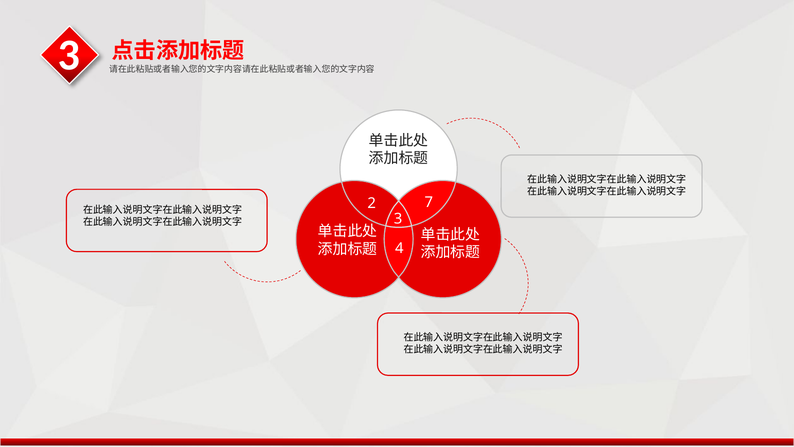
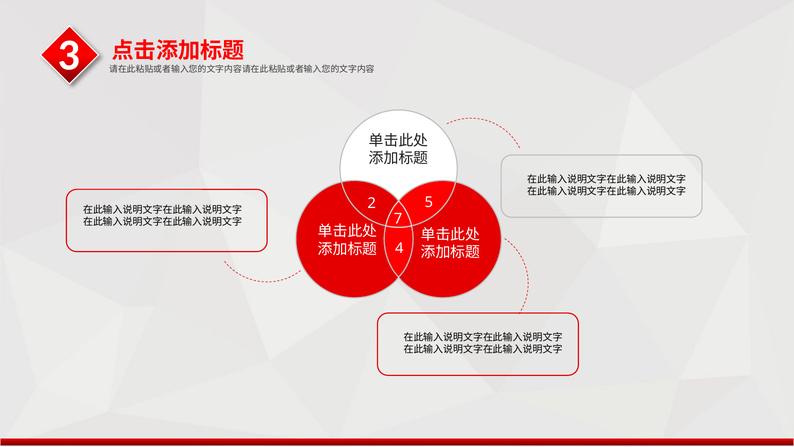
7: 7 -> 5
3 at (398, 219): 3 -> 7
